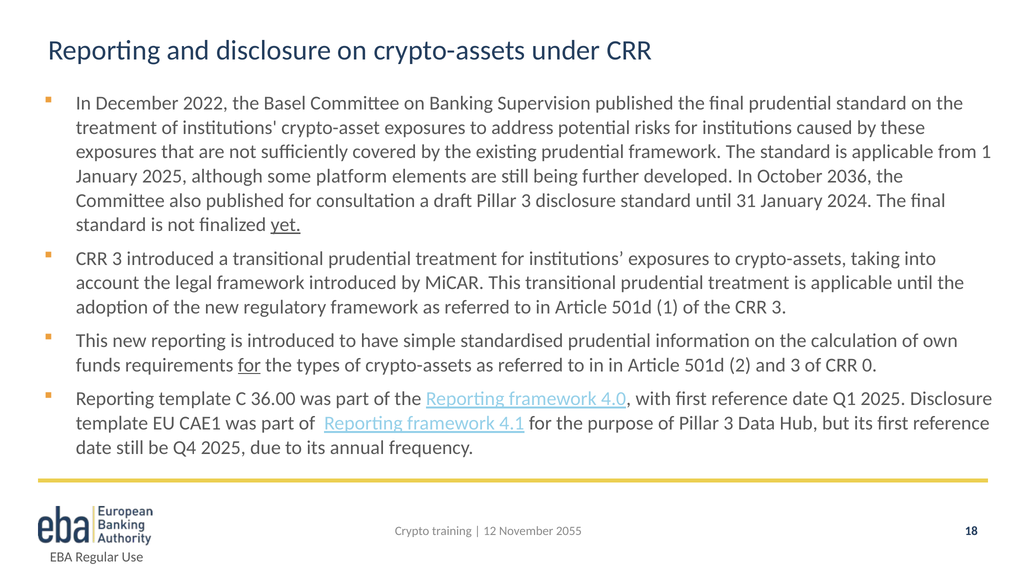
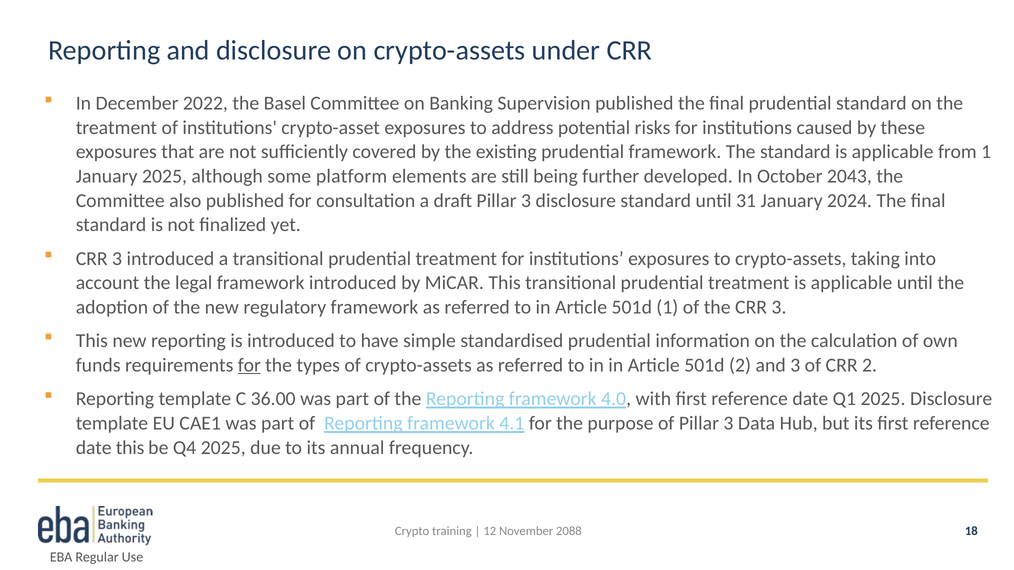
2036: 2036 -> 2043
yet underline: present -> none
CRR 0: 0 -> 2
date still: still -> this
2055: 2055 -> 2088
